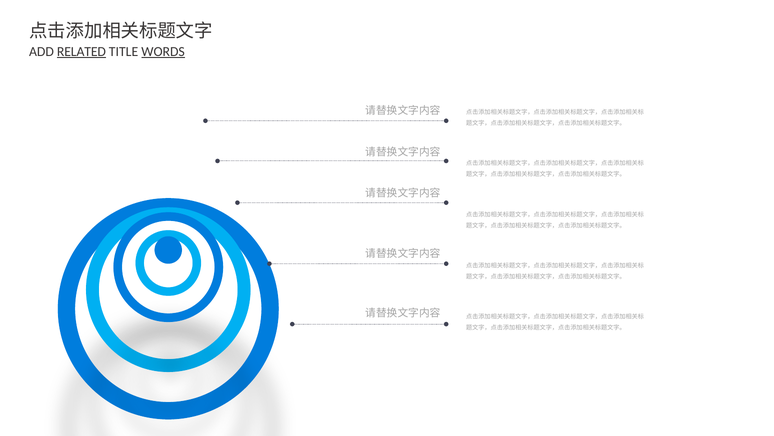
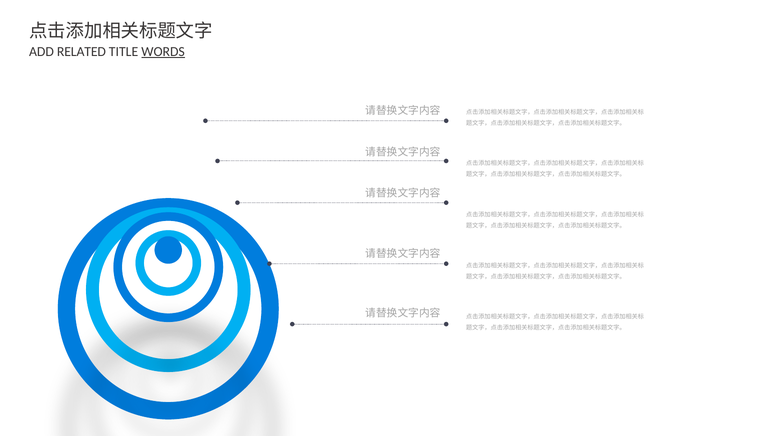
RELATED underline: present -> none
